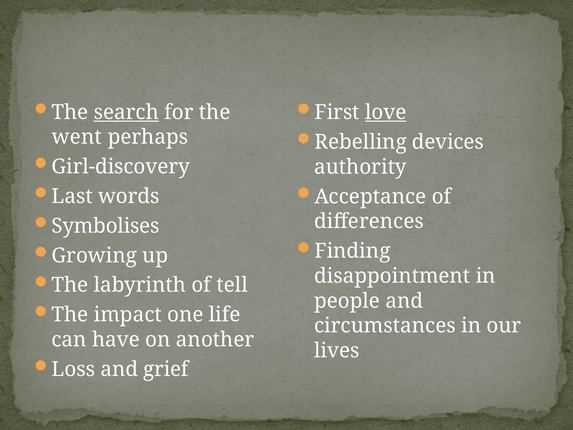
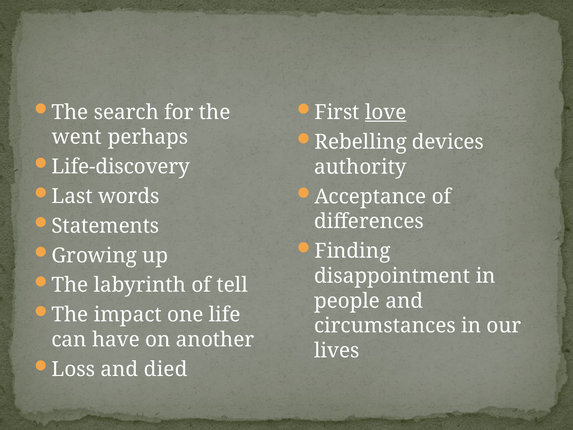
search underline: present -> none
Girl-discovery: Girl-discovery -> Life-discovery
Symbolises: Symbolises -> Statements
grief: grief -> died
